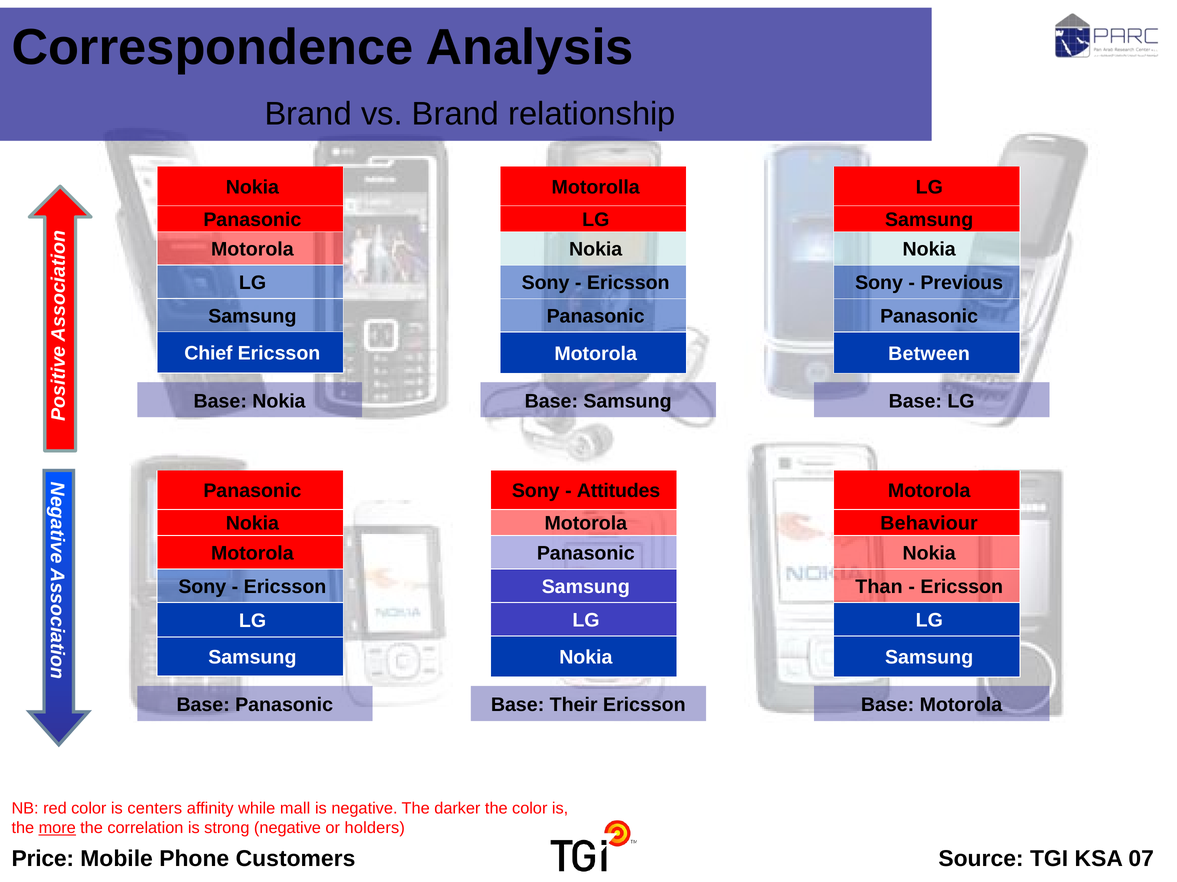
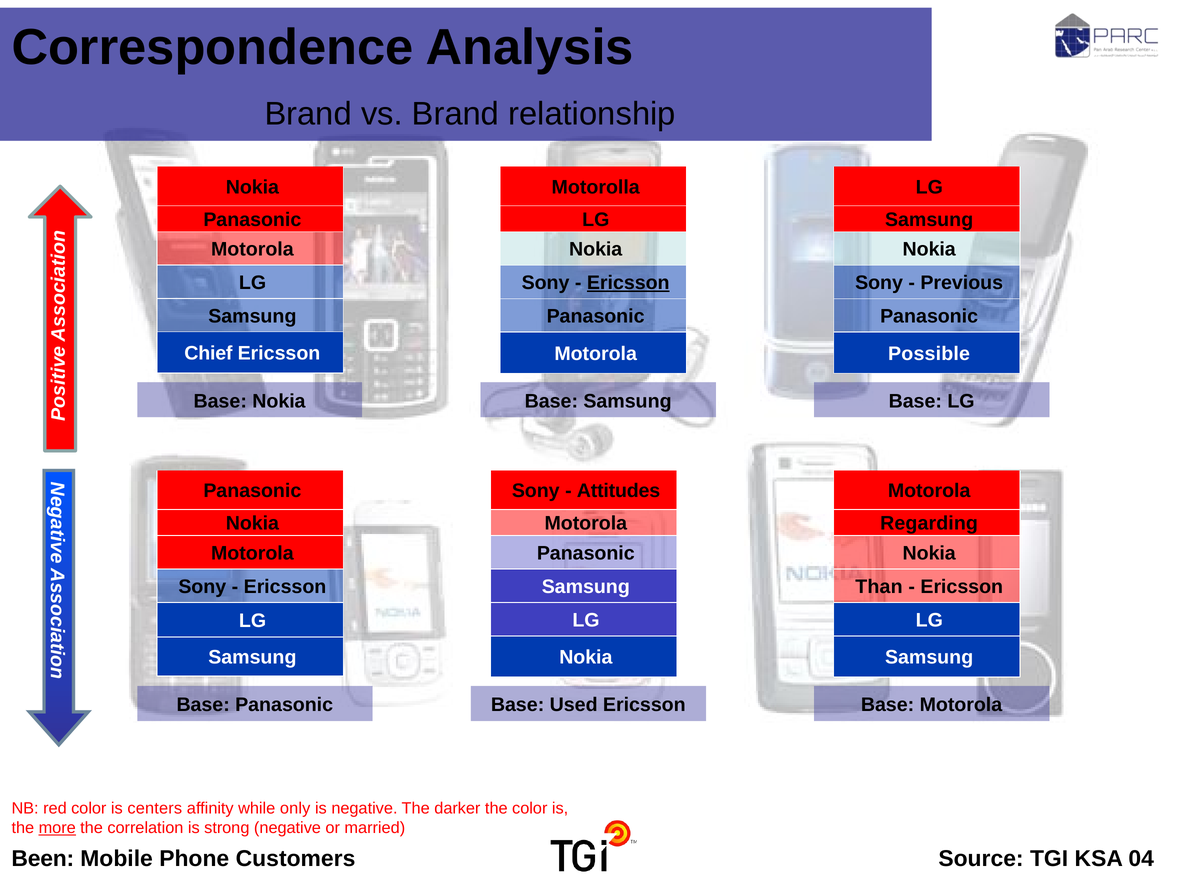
Ericsson at (628, 283) underline: none -> present
Between: Between -> Possible
Behaviour: Behaviour -> Regarding
Their: Their -> Used
mall: mall -> only
holders: holders -> married
Price: Price -> Been
07: 07 -> 04
